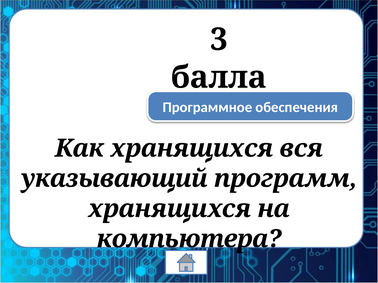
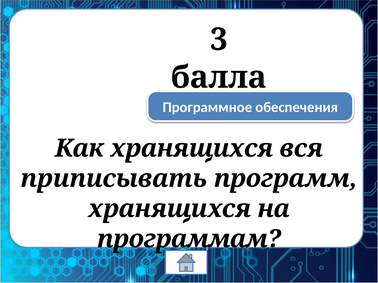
указывающий: указывающий -> приписывать
компьютера: компьютера -> программам
